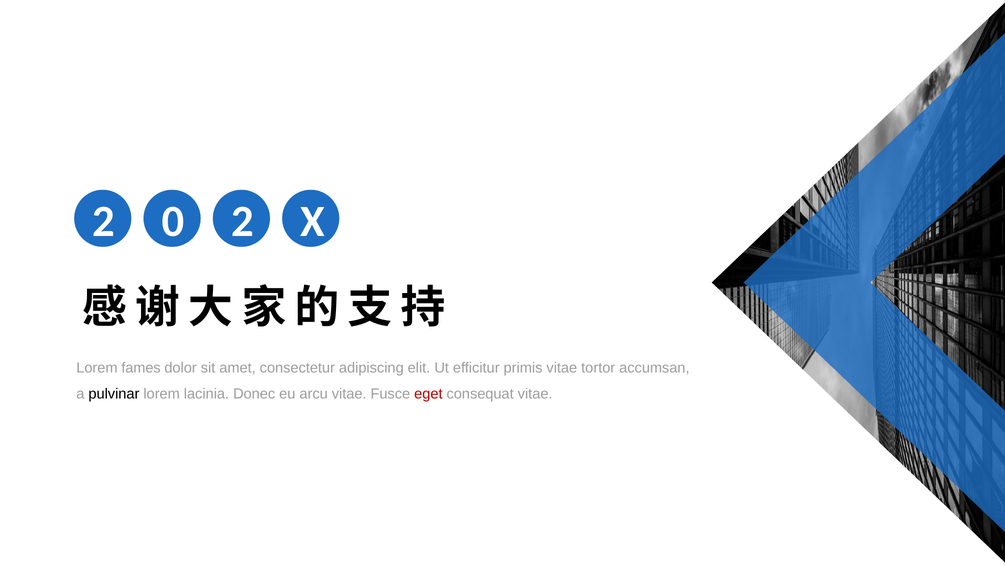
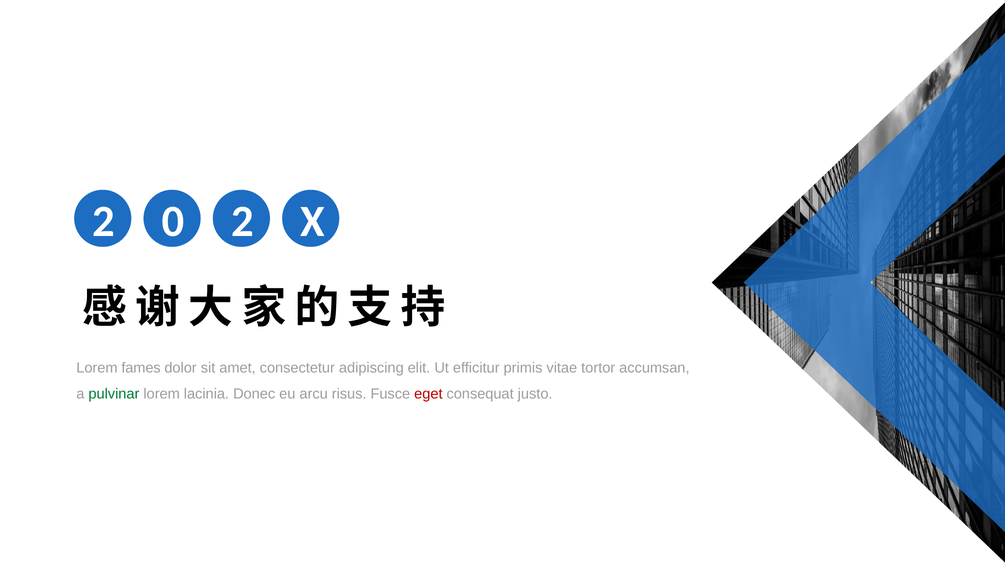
pulvinar colour: black -> green
arcu vitae: vitae -> risus
consequat vitae: vitae -> justo
